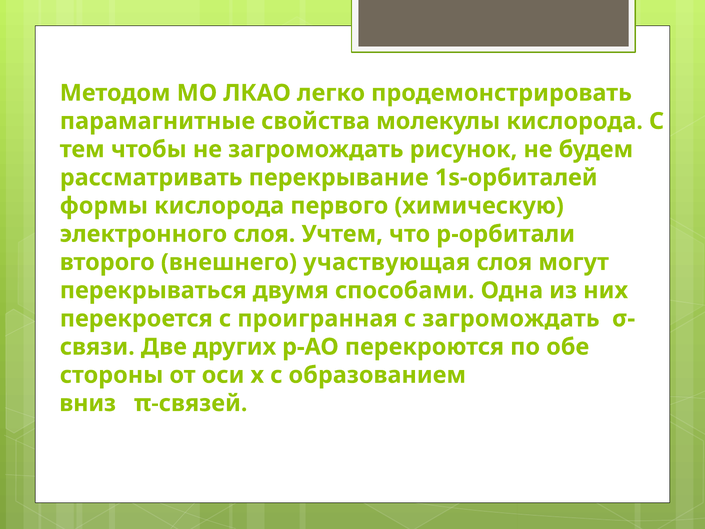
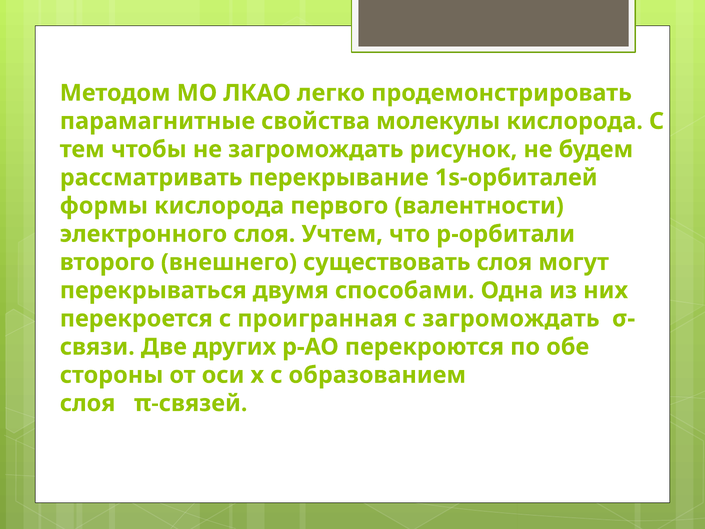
химическую: химическую -> валентности
участвующая: участвующая -> существовать
вниз at (88, 403): вниз -> слоя
